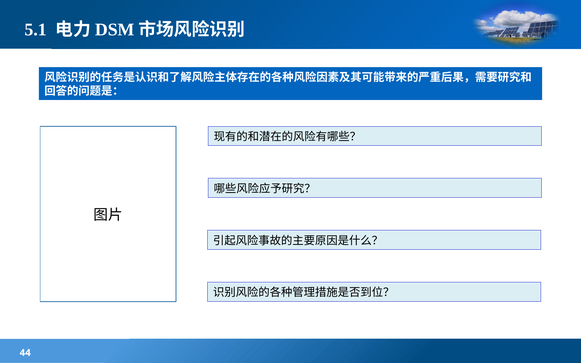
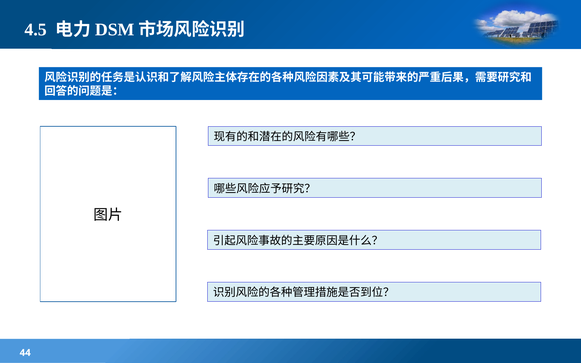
5.1: 5.1 -> 4.5
